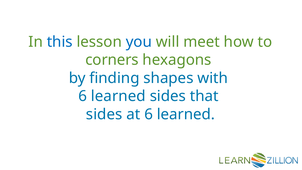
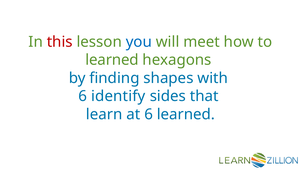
this colour: blue -> red
corners at (112, 60): corners -> learned
learned at (118, 96): learned -> identify
sides at (104, 114): sides -> learn
